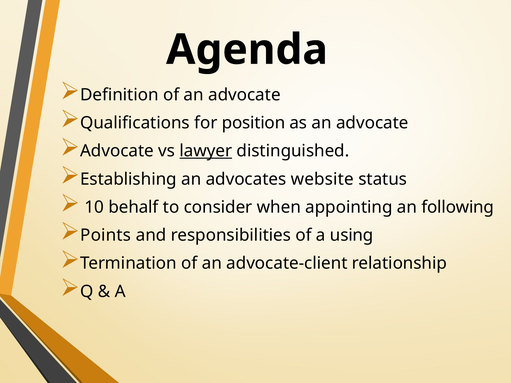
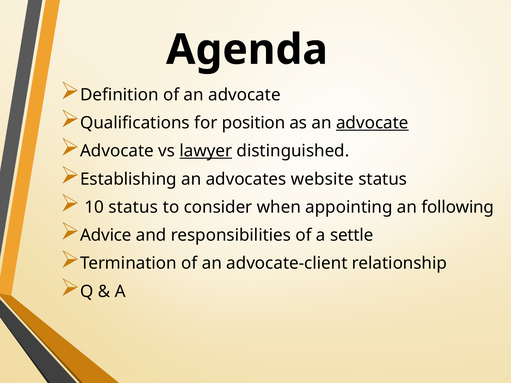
advocate at (372, 123) underline: none -> present
10 behalf: behalf -> status
Points: Points -> Advice
using: using -> settle
